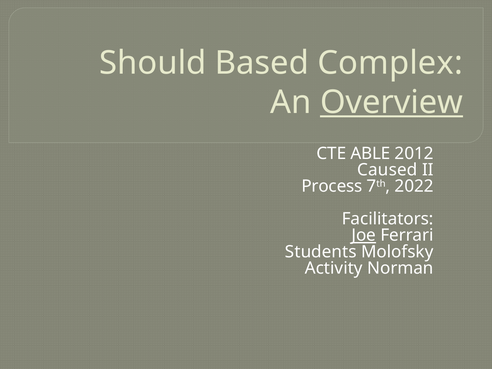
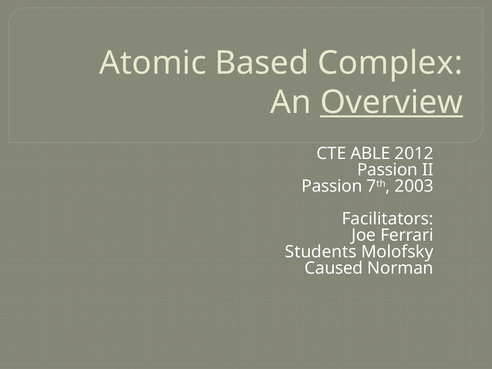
Should: Should -> Atomic
Caused at (387, 170): Caused -> Passion
Process at (332, 186): Process -> Passion
2022: 2022 -> 2003
Joe underline: present -> none
Activity: Activity -> Caused
